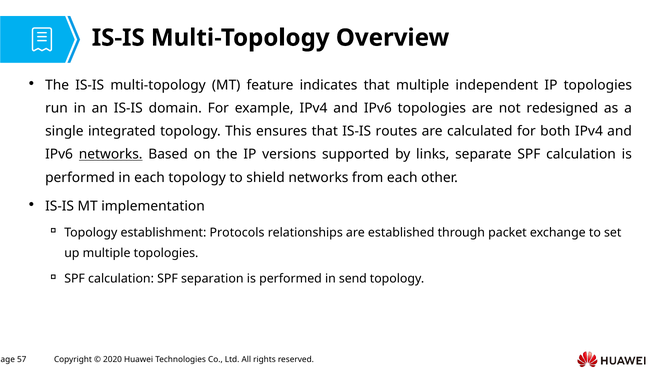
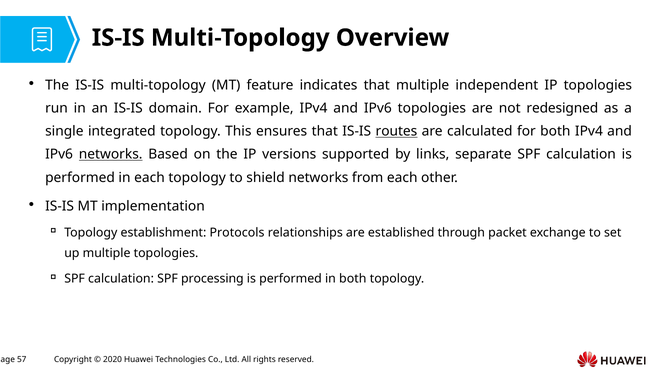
routes underline: none -> present
separation: separation -> processing
in send: send -> both
